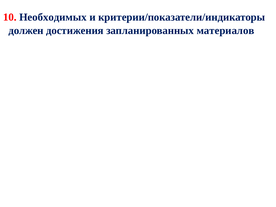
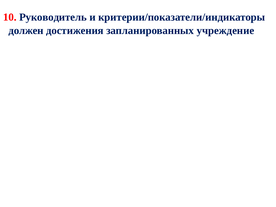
Необходимых: Необходимых -> Руководитель
материалов: материалов -> учреждение
